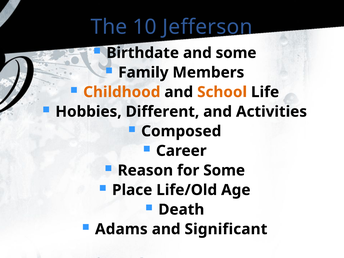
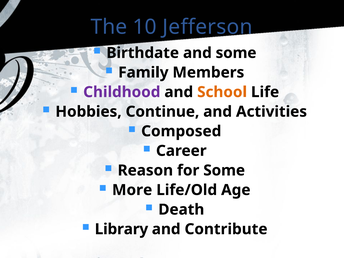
Childhood colour: orange -> purple
Different: Different -> Continue
Place: Place -> More
Adams: Adams -> Library
Significant: Significant -> Contribute
